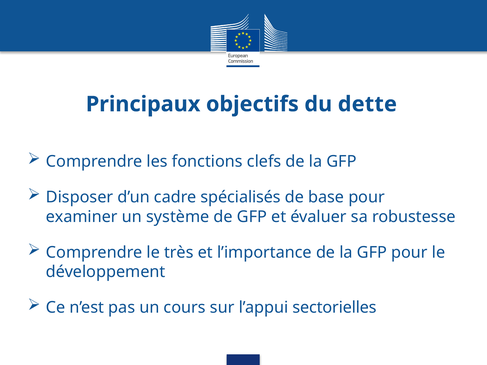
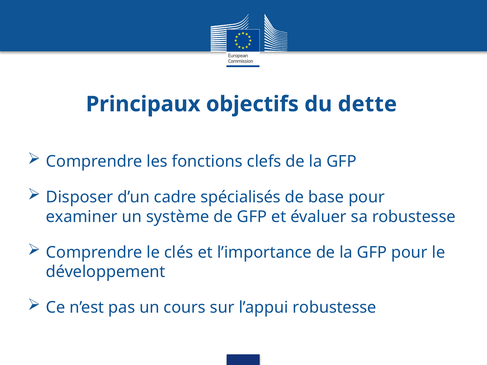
très: très -> clés
l’appui sectorielles: sectorielles -> robustesse
